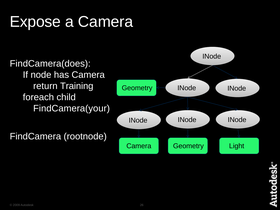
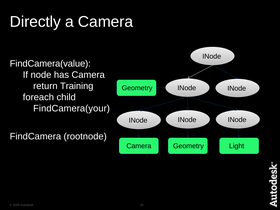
Expose: Expose -> Directly
FindCamera(does: FindCamera(does -> FindCamera(value
